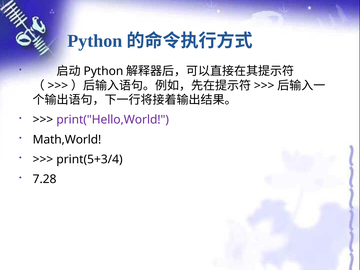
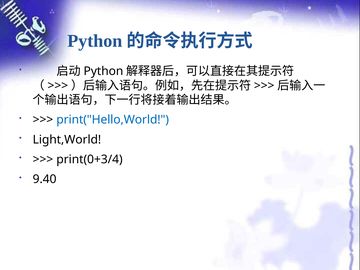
print("Hello,World colour: purple -> blue
Math,World: Math,World -> Light,World
print(5+3/4: print(5+3/4 -> print(0+3/4
7.28: 7.28 -> 9.40
